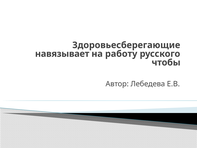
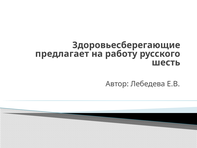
навязывает: навязывает -> предлагает
чтобы: чтобы -> шесть
